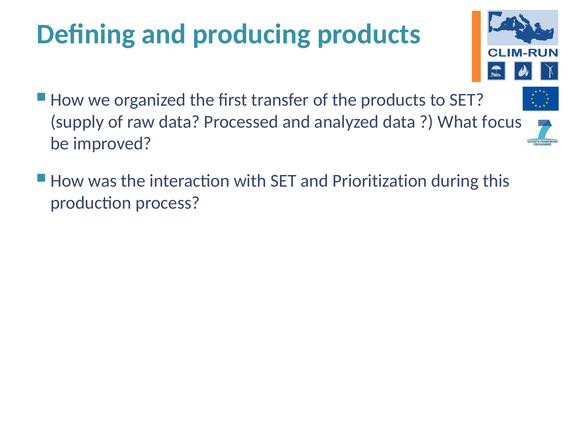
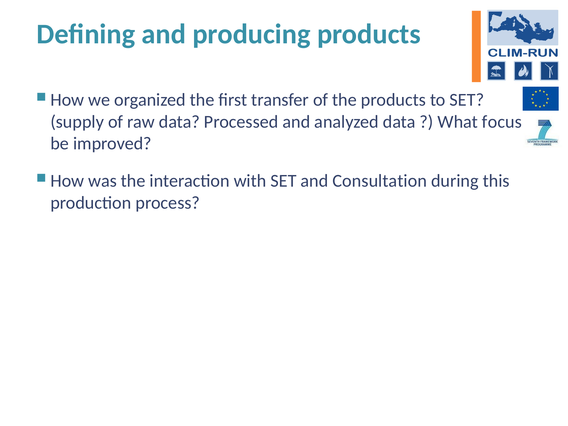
Prioritization: Prioritization -> Consultation
